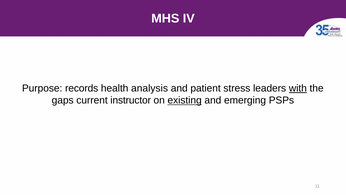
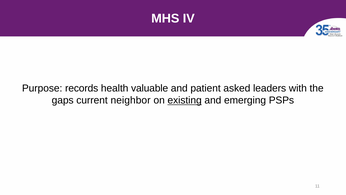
analysis: analysis -> valuable
stress: stress -> asked
with underline: present -> none
instructor: instructor -> neighbor
